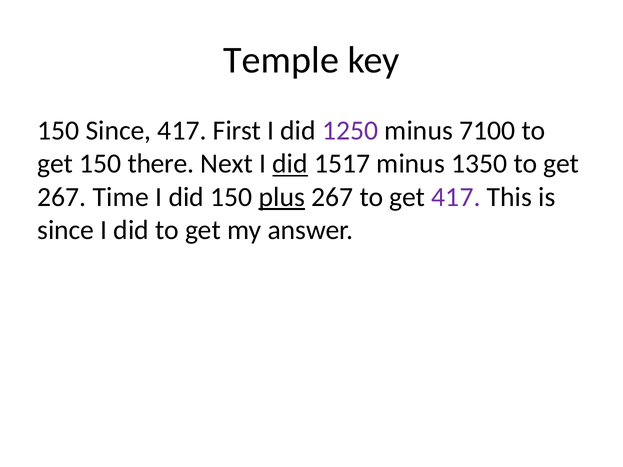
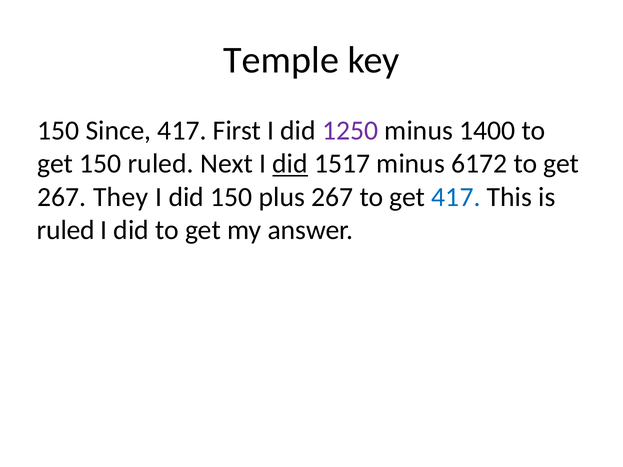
7100: 7100 -> 1400
150 there: there -> ruled
1350: 1350 -> 6172
Time: Time -> They
plus underline: present -> none
417 at (456, 197) colour: purple -> blue
since at (66, 230): since -> ruled
